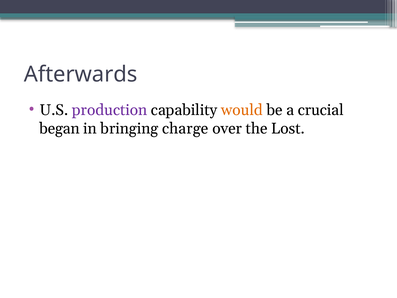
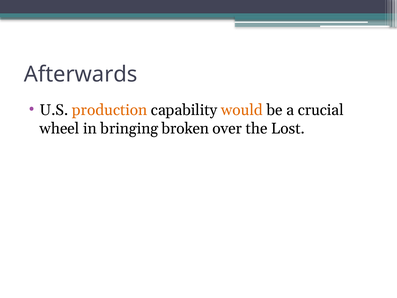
production colour: purple -> orange
began: began -> wheel
charge: charge -> broken
